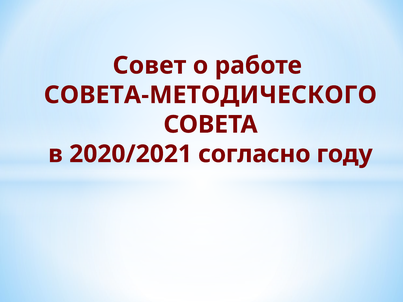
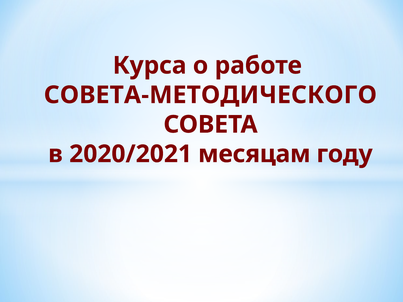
Совет: Совет -> Курса
согласно: согласно -> месяцам
